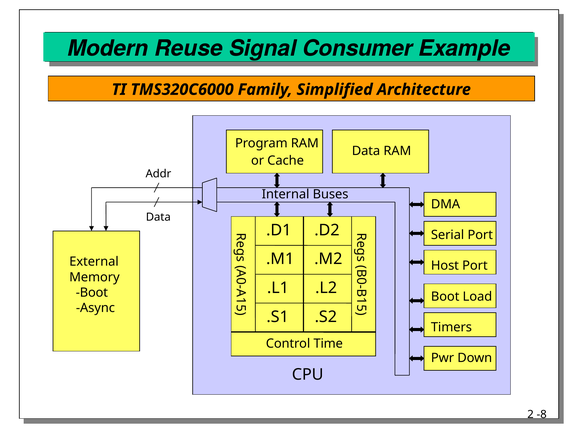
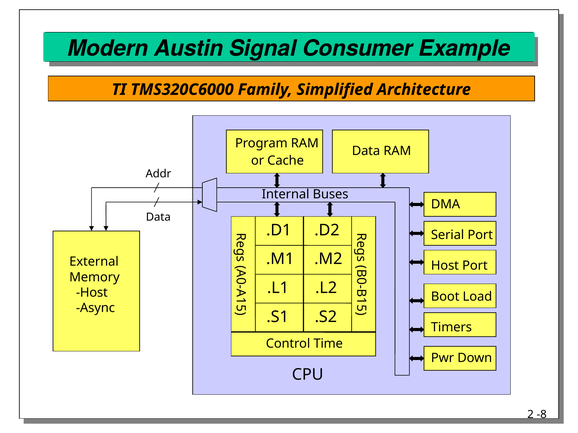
Reuse: Reuse -> Austin
Boot at (92, 293): Boot -> Host
